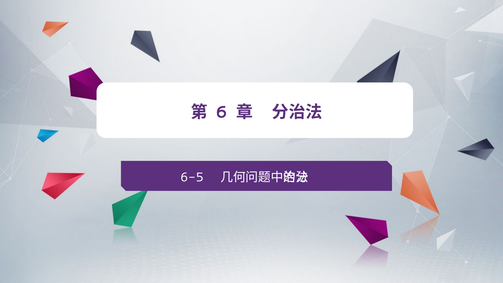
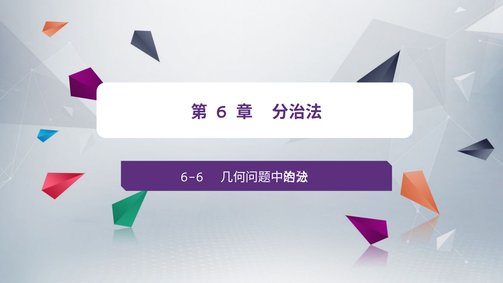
6-5: 6-5 -> 6-6
